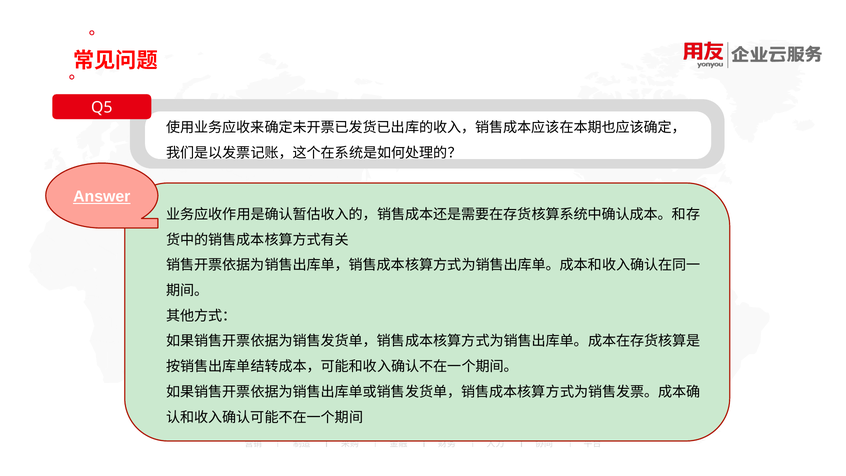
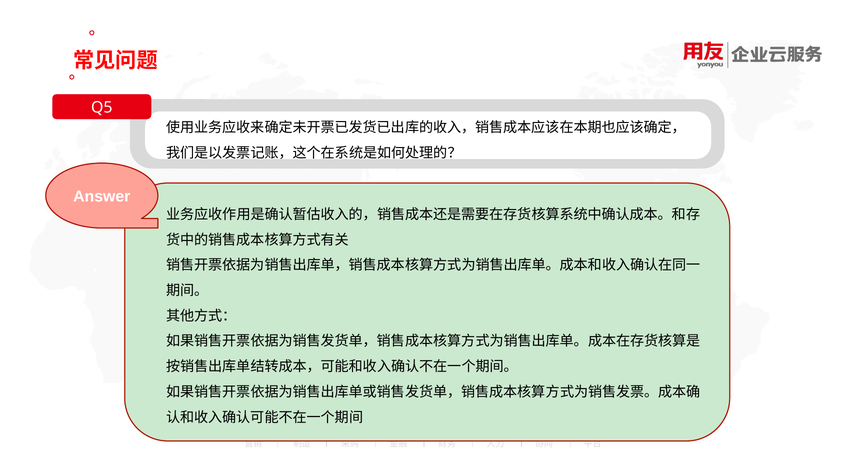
Answer underline: present -> none
